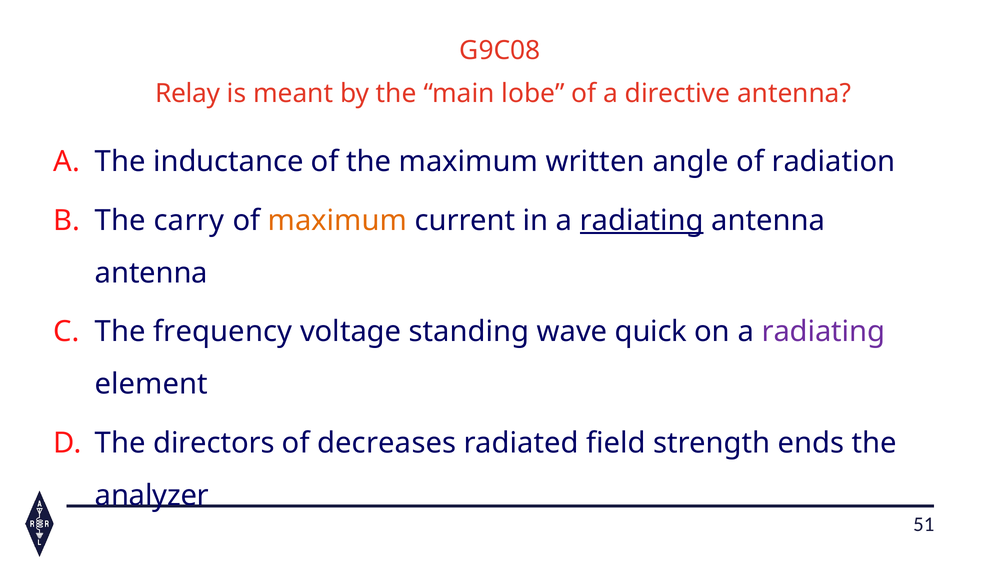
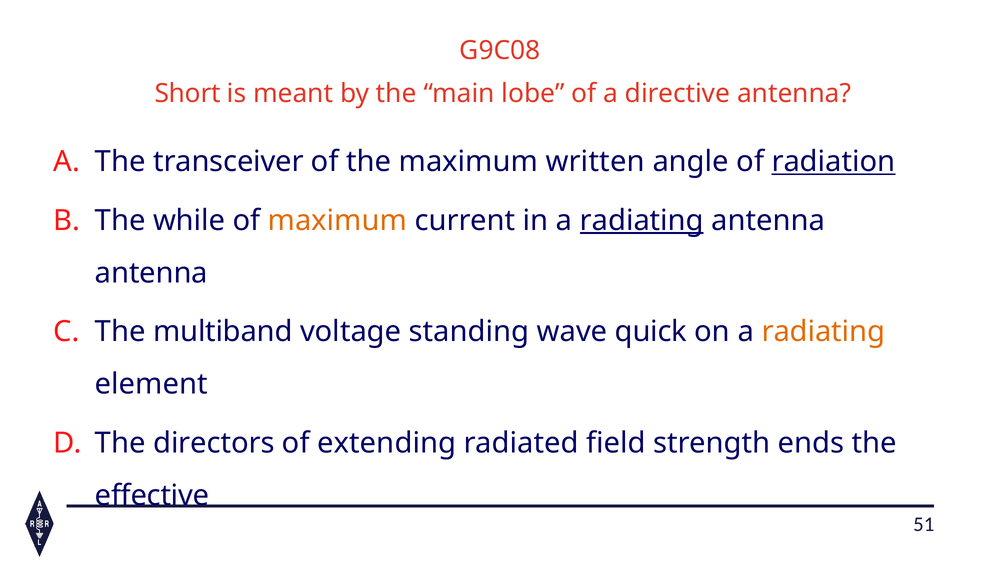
Relay: Relay -> Short
inductance: inductance -> transceiver
radiation underline: none -> present
carry: carry -> while
frequency: frequency -> multiband
radiating at (823, 332) colour: purple -> orange
decreases: decreases -> extending
analyzer: analyzer -> effective
